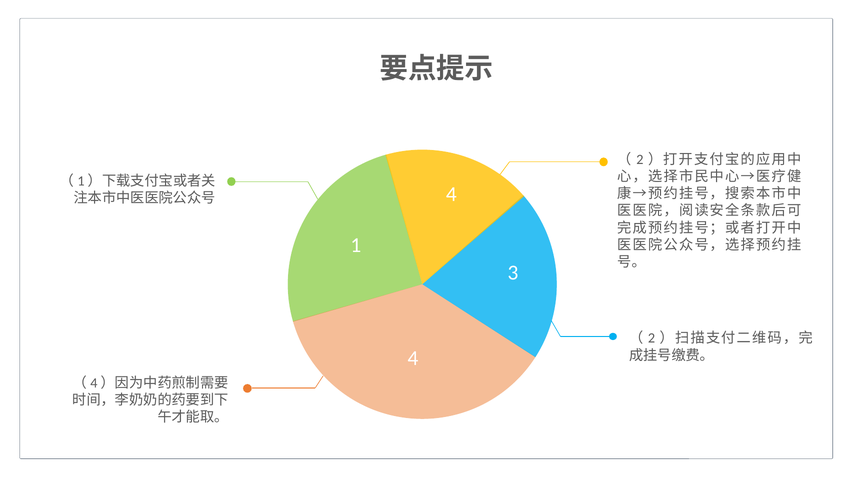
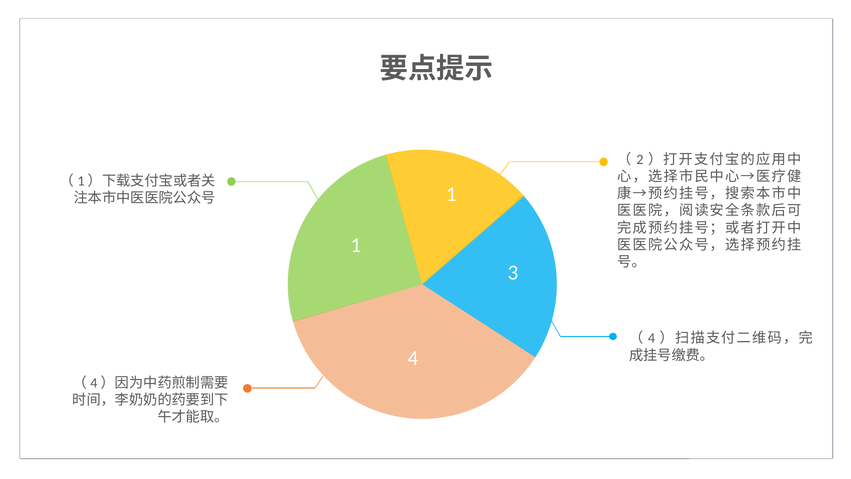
4 at (451, 194): 4 -> 1
2 at (651, 338): 2 -> 4
